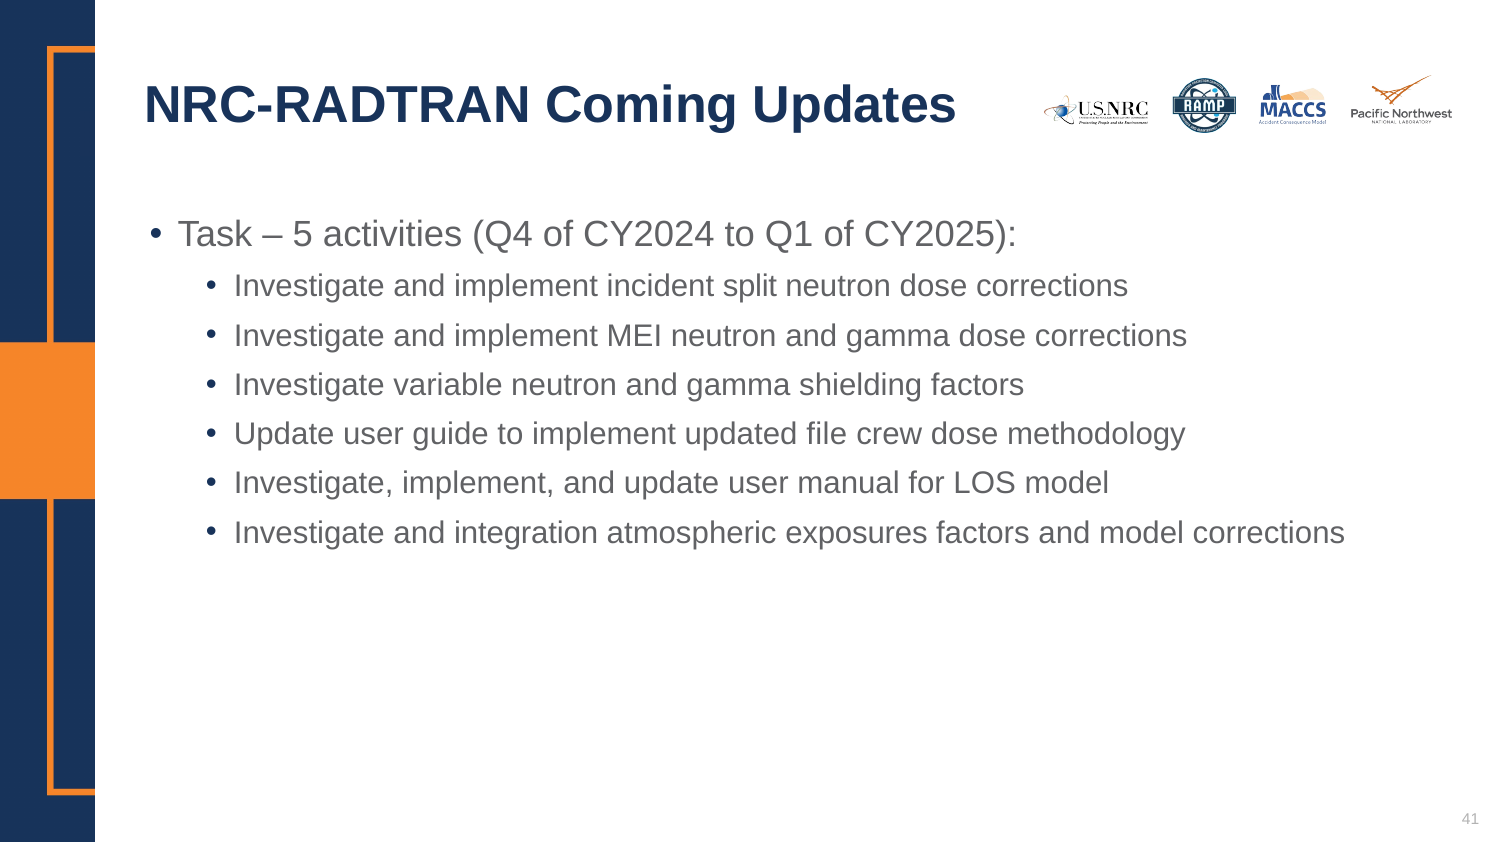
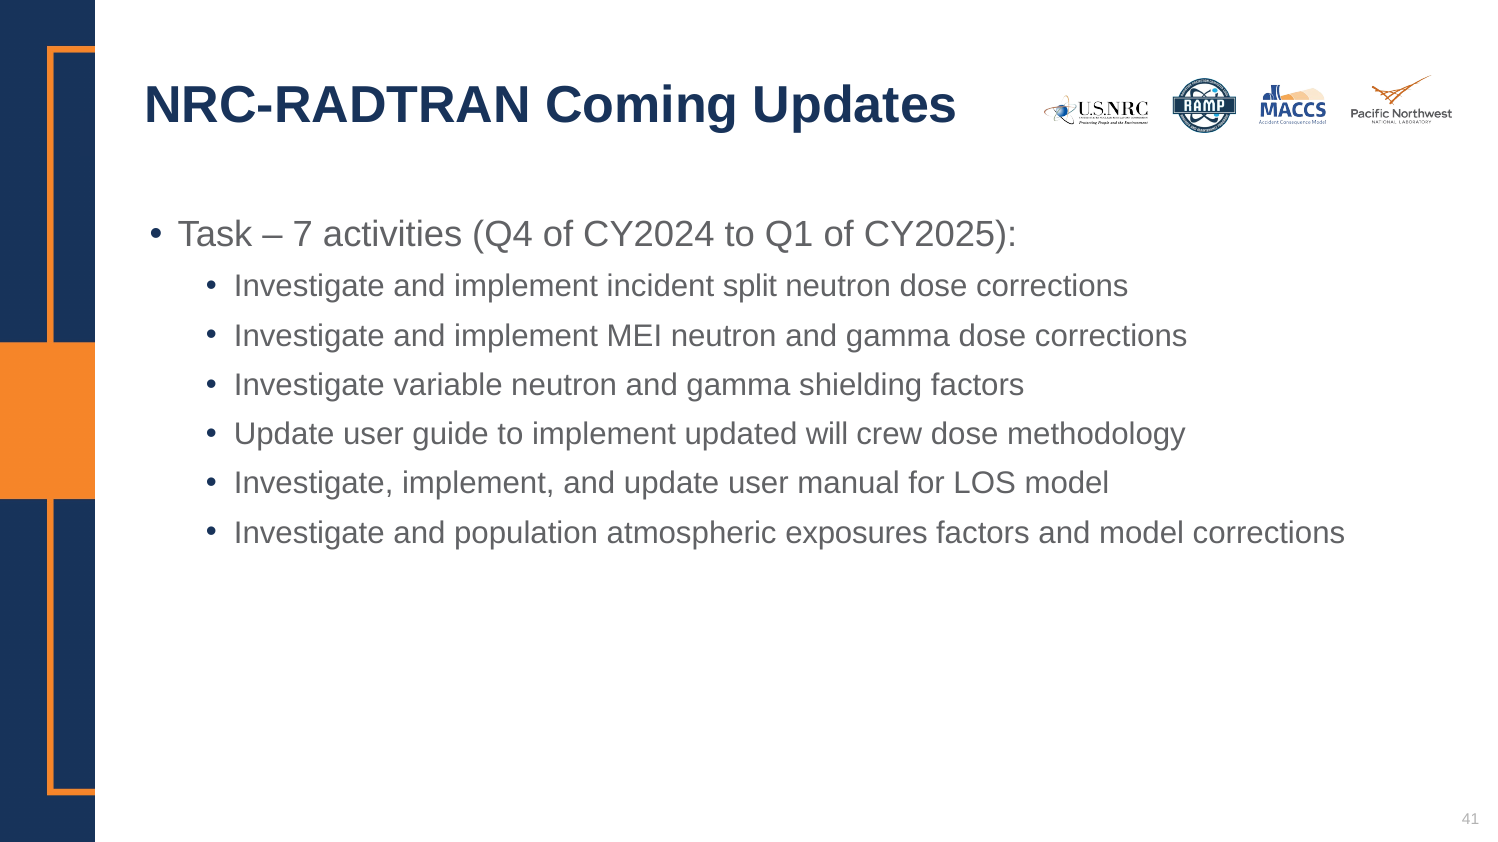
5: 5 -> 7
file: file -> will
integration: integration -> population
